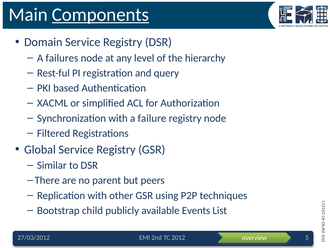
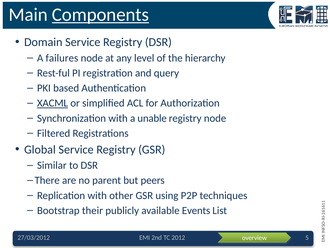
XACML underline: none -> present
failure: failure -> unable
child: child -> their
